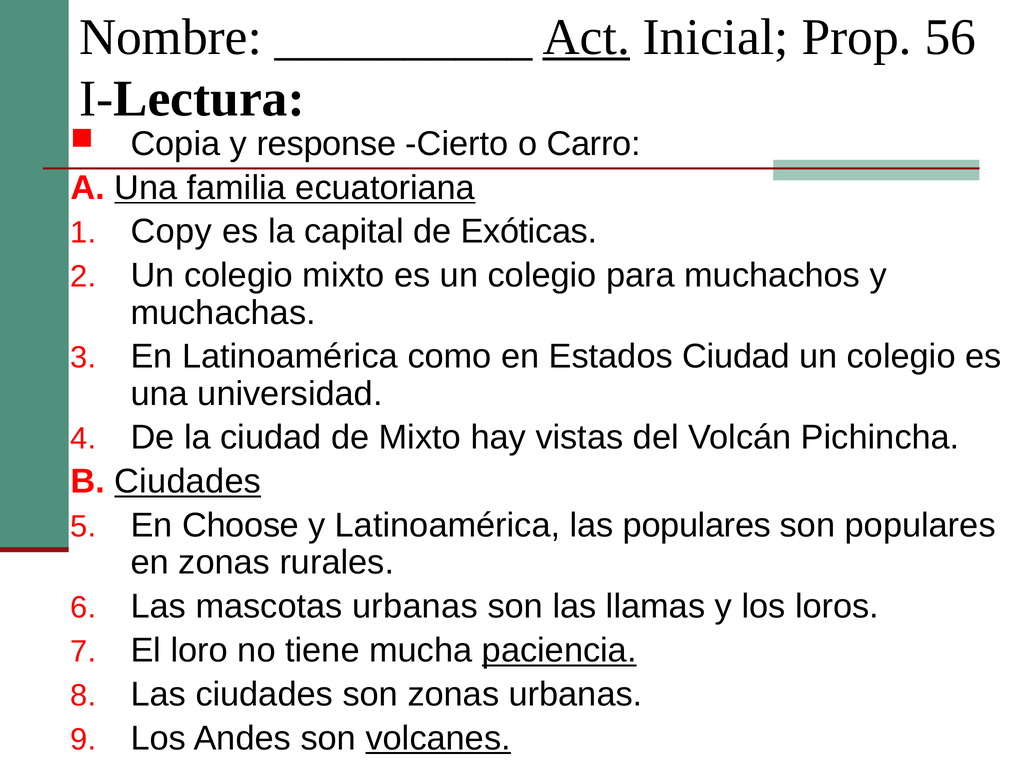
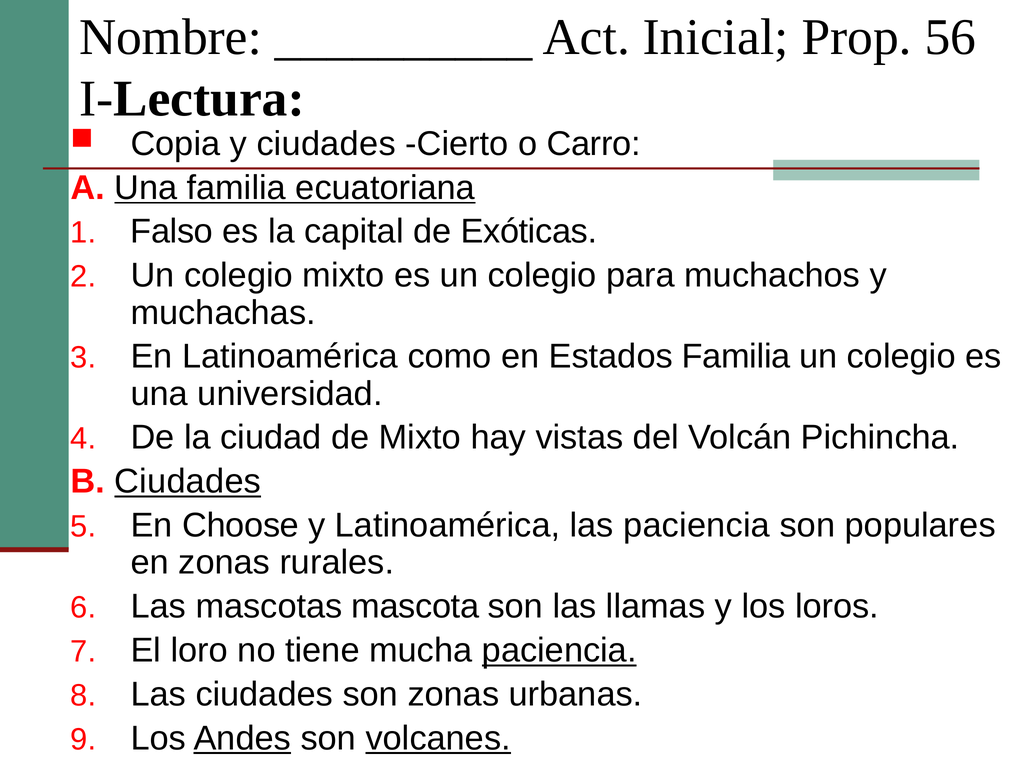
Act underline: present -> none
y response: response -> ciudades
Copy: Copy -> Falso
Estados Ciudad: Ciudad -> Familia
las populares: populares -> paciencia
mascotas urbanas: urbanas -> mascota
Andes underline: none -> present
